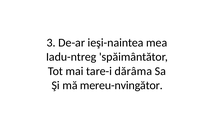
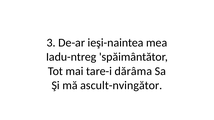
mereu-nvingător: mereu-nvingător -> ascult-nvingător
